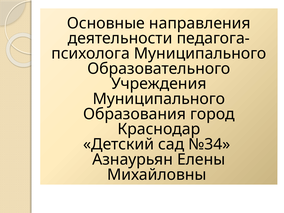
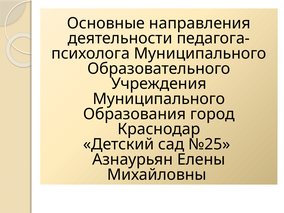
№34: №34 -> №25
